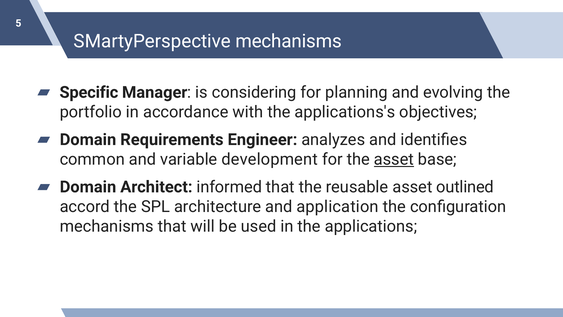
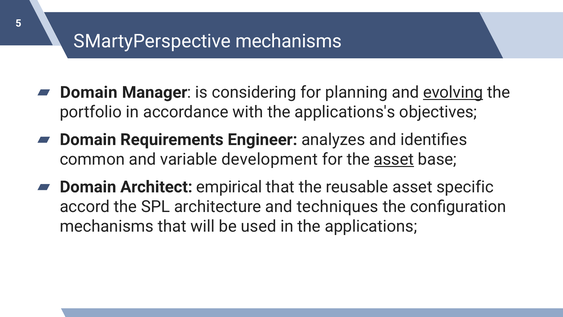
Specific at (89, 92): Specific -> Domain
evolving underline: none -> present
informed: informed -> empirical
outlined: outlined -> specific
application: application -> techniques
